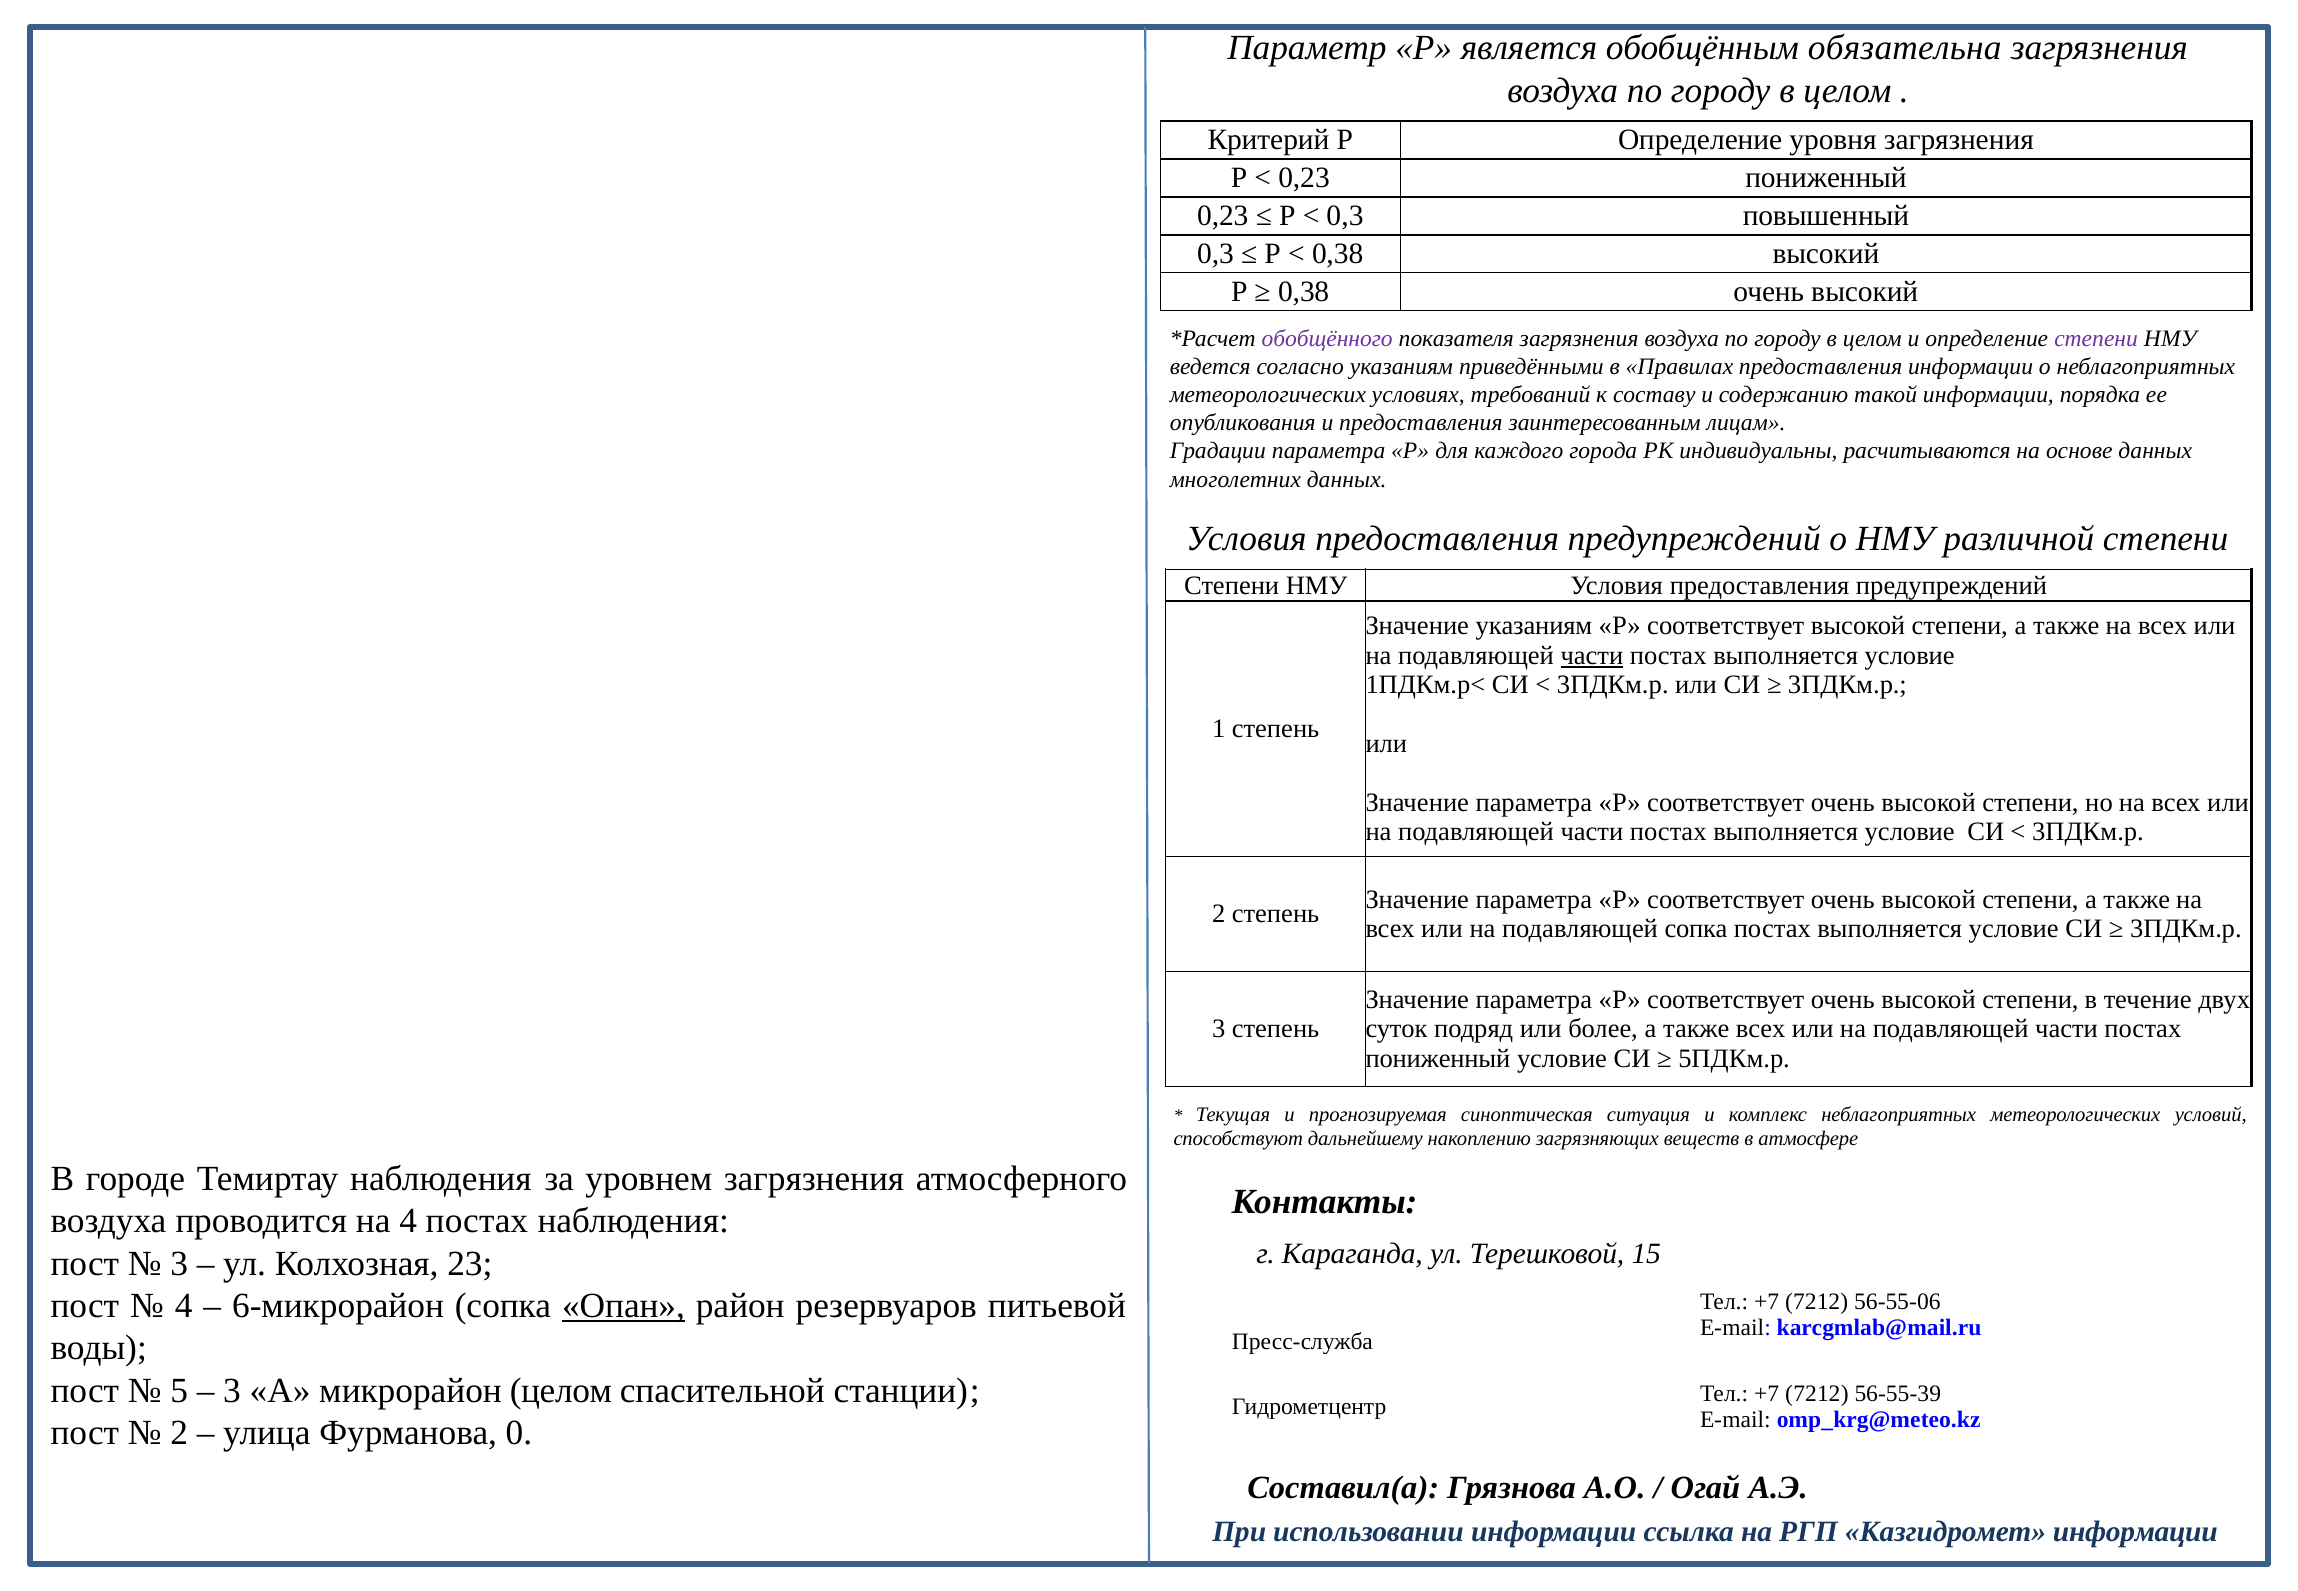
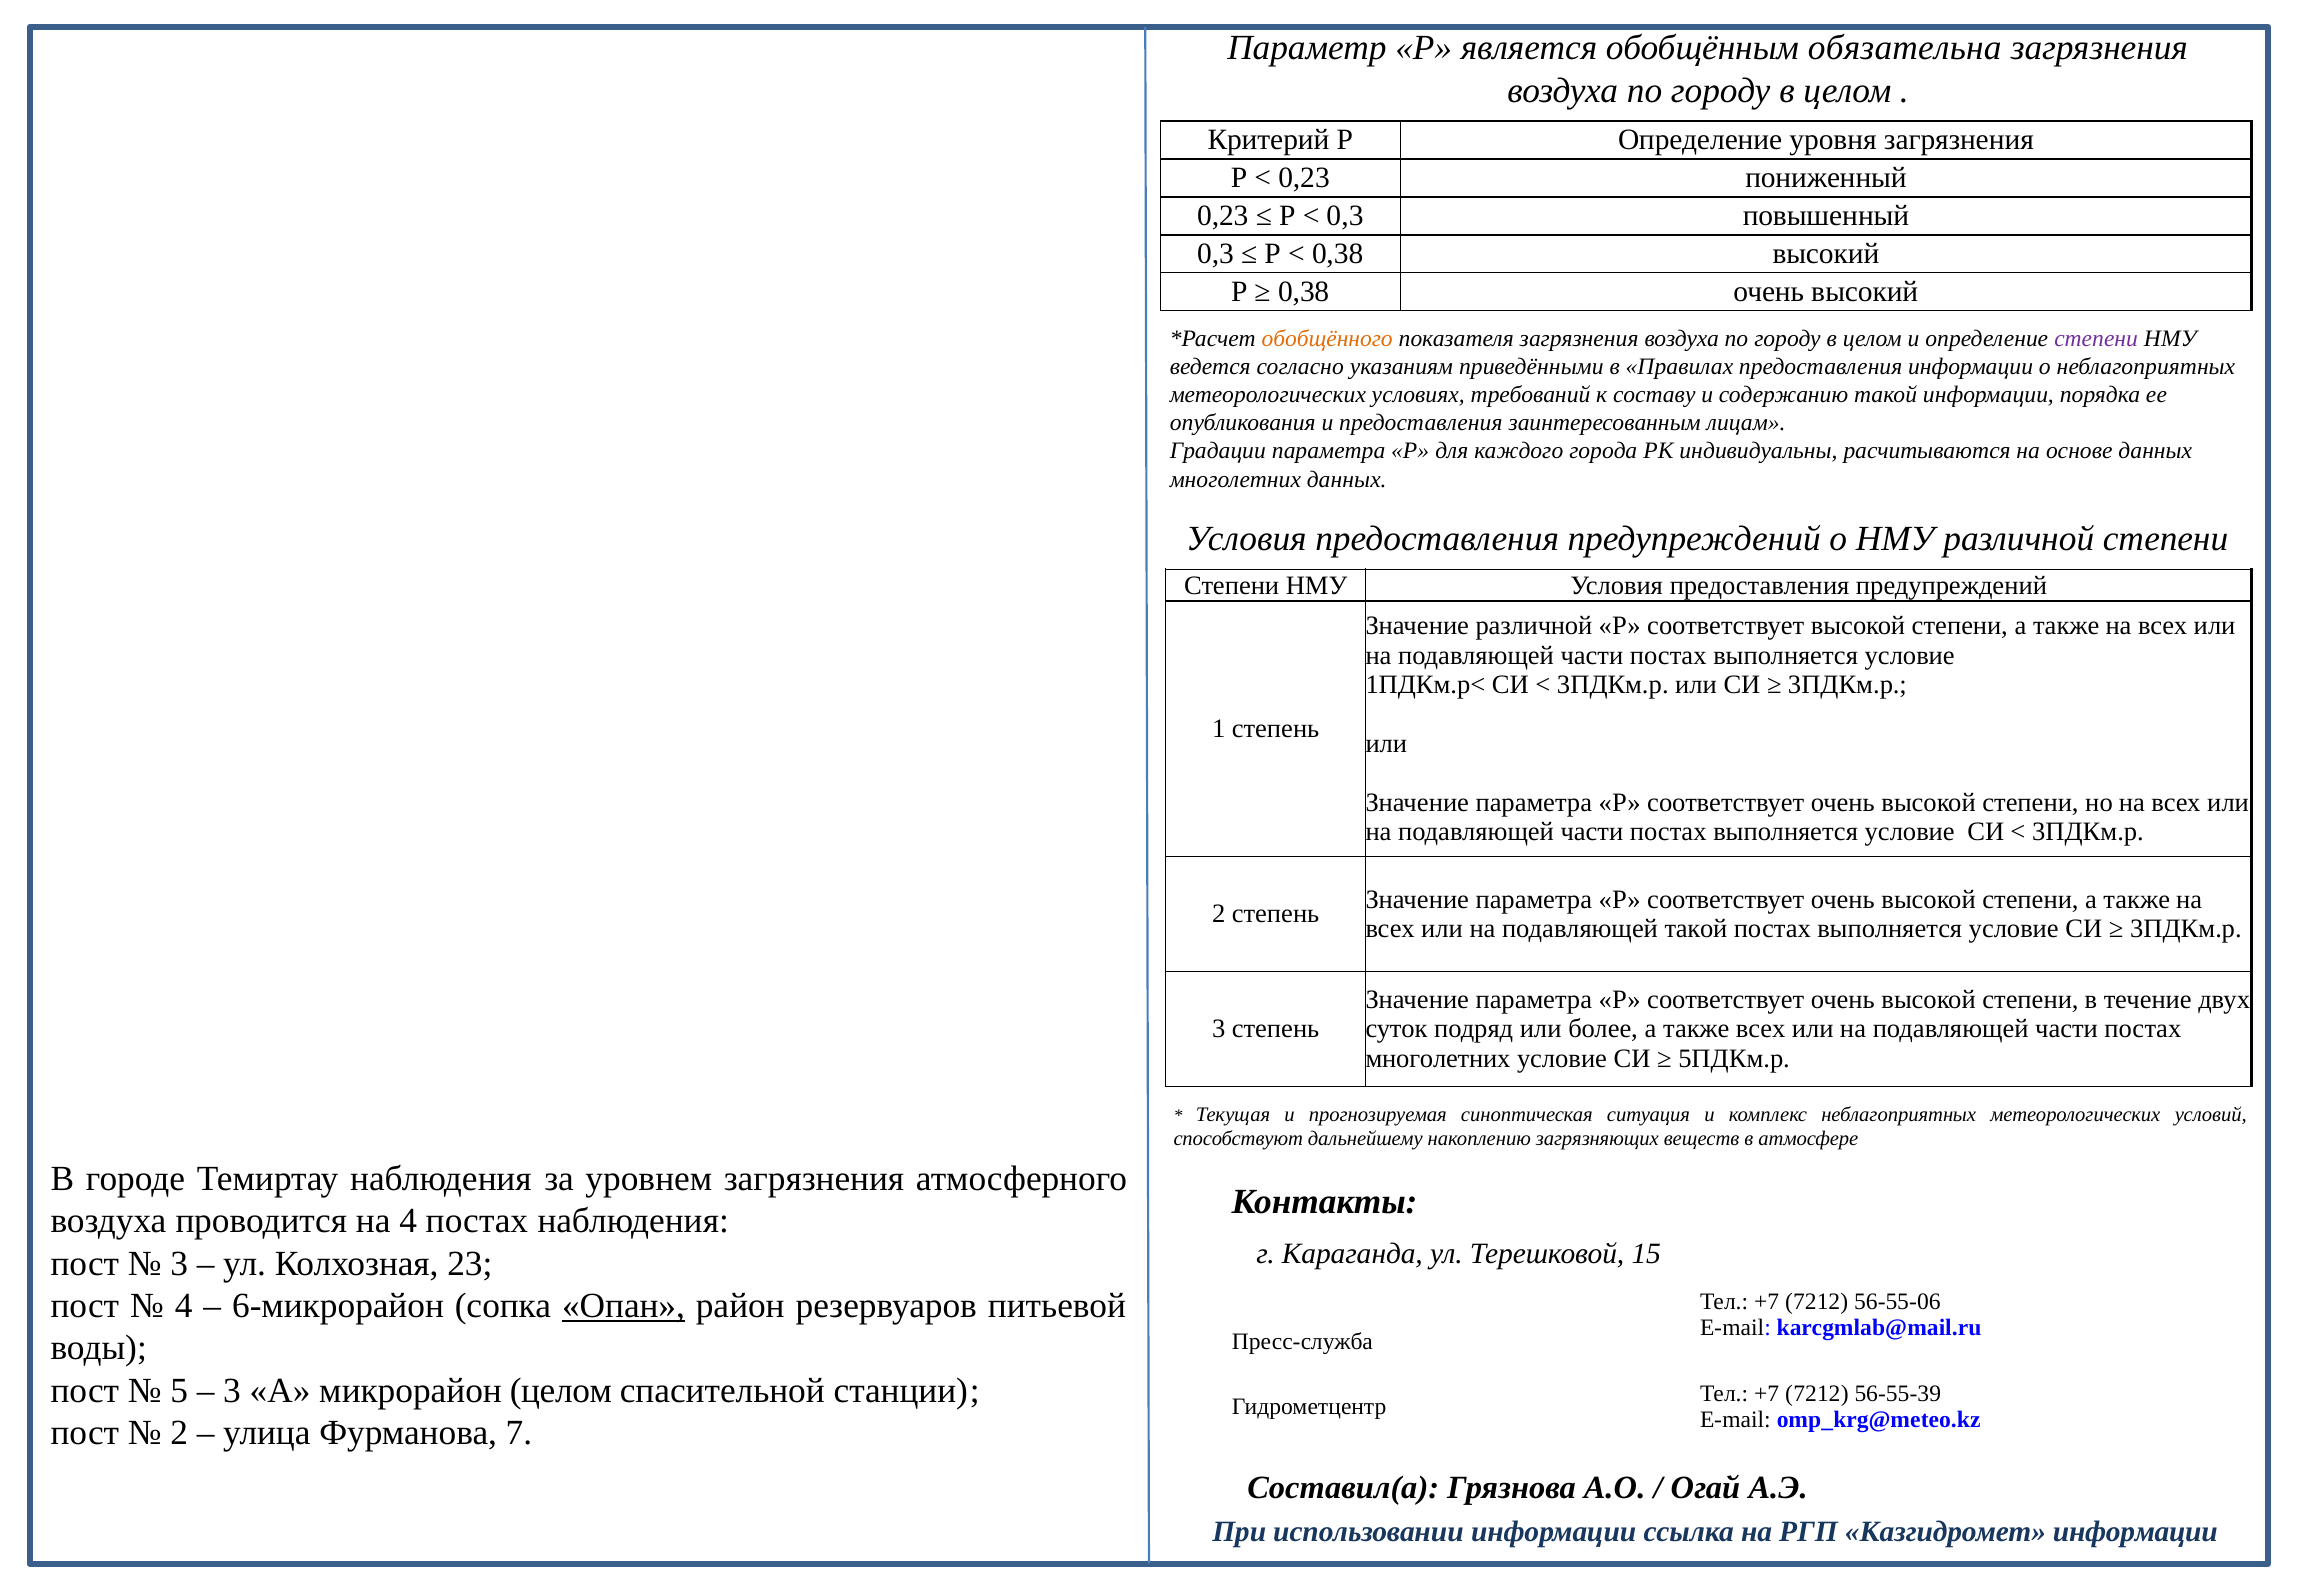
обобщённого colour: purple -> orange
Значение указаниям: указаниям -> различной
части at (1592, 655) underline: present -> none
подавляющей сопка: сопка -> такой
пониженный at (1438, 1058): пониженный -> многолетних
0: 0 -> 7
